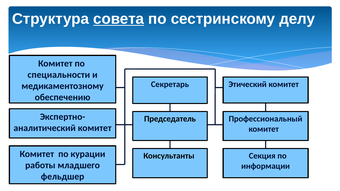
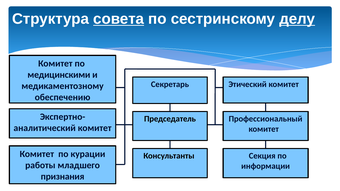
делу underline: none -> present
специальности: специальности -> медицинскими
фельдшер: фельдшер -> признания
